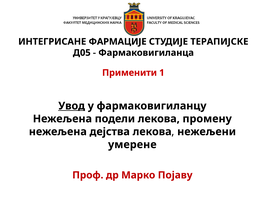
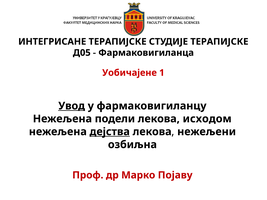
ИНТЕГРИСАНЕ ФАРМАЦИЈЕ: ФАРМАЦИЈЕ -> ТЕРАПИЈСКЕ
Применити: Применити -> Уобичајене
промену: промену -> исходом
дејства underline: none -> present
умерене: умерене -> озбиљна
